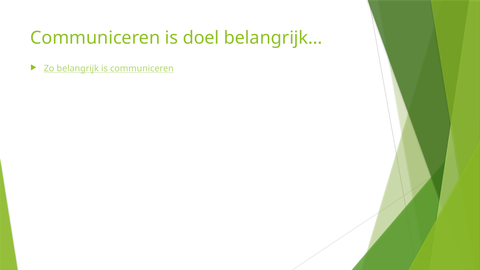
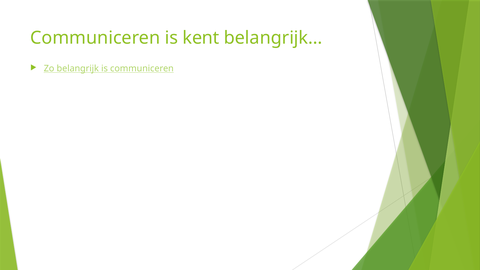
doel: doel -> kent
